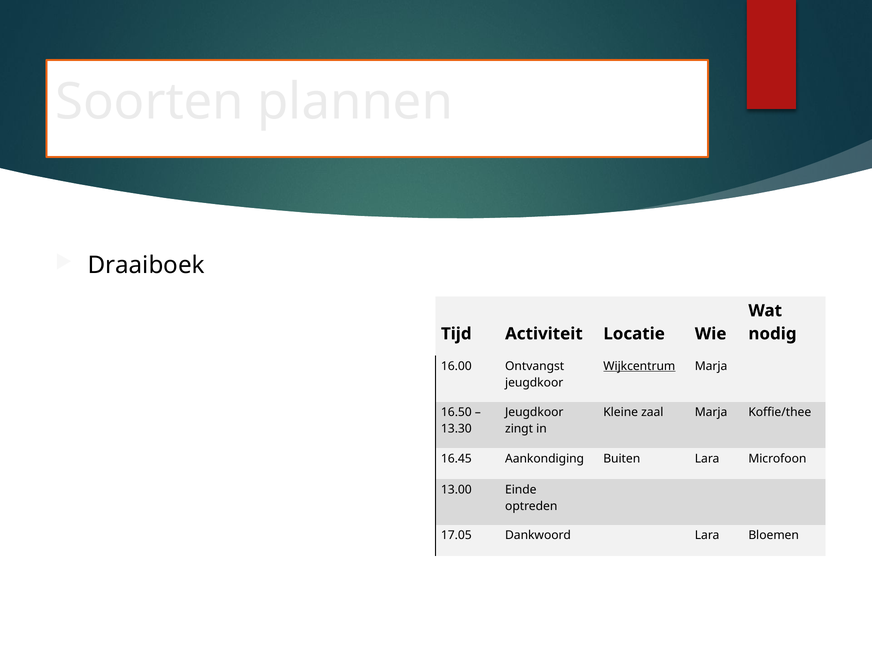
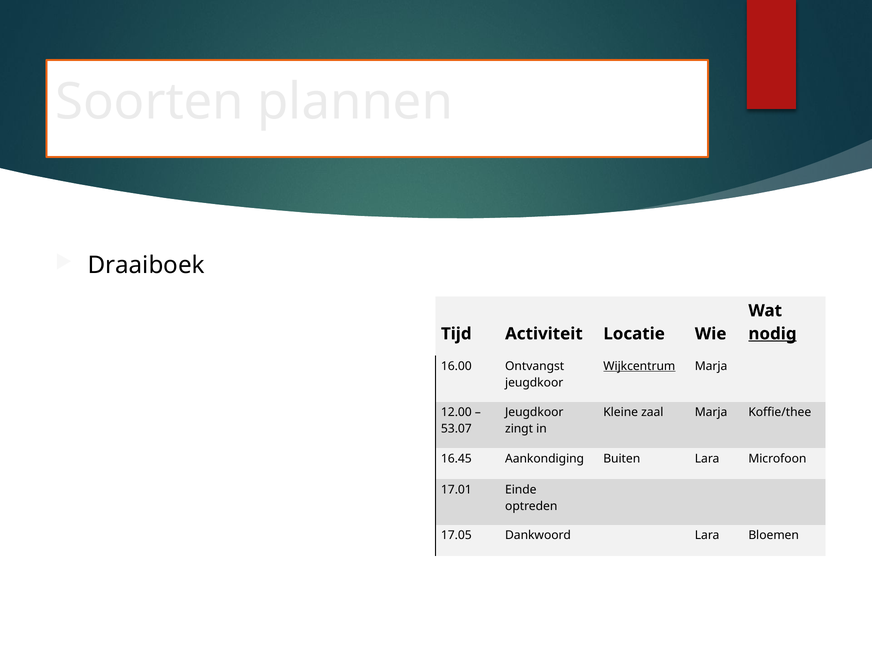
nodig underline: none -> present
16.50: 16.50 -> 12.00
13.30: 13.30 -> 53.07
13.00: 13.00 -> 17.01
